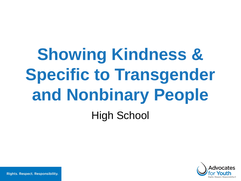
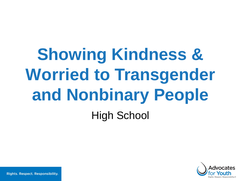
Specific: Specific -> Worried
